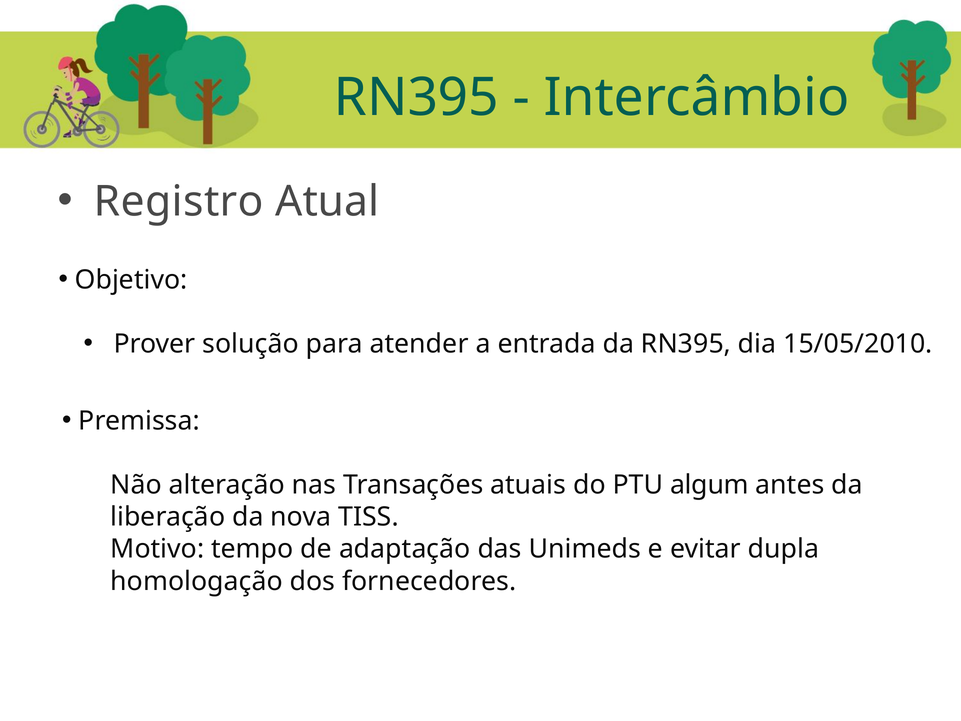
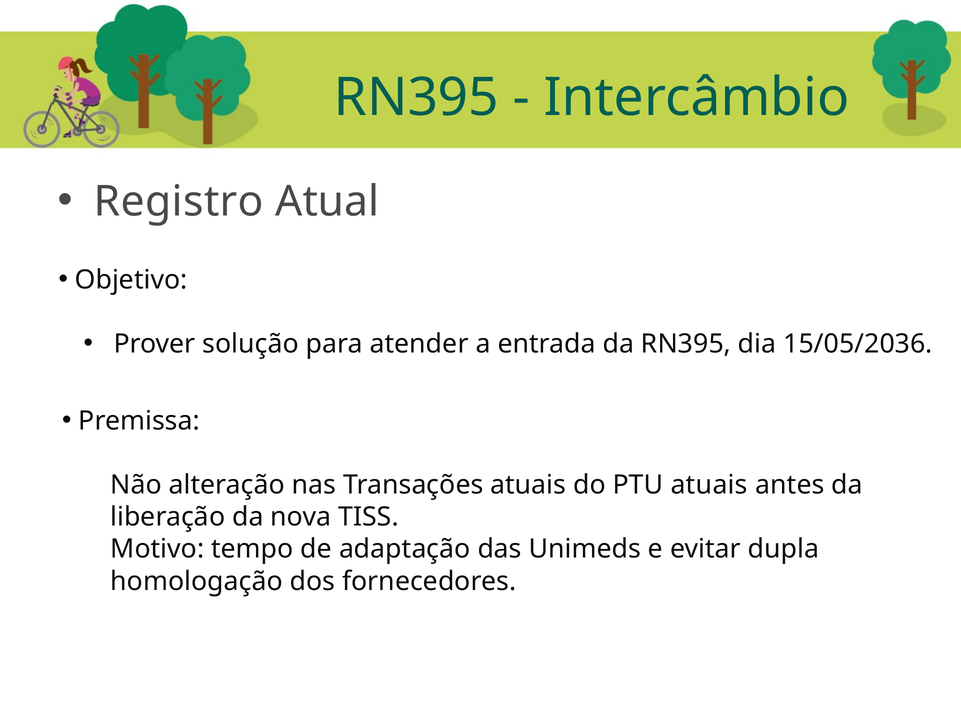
15/05/2010: 15/05/2010 -> 15/05/2036
PTU algum: algum -> atuais
